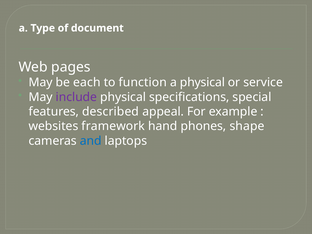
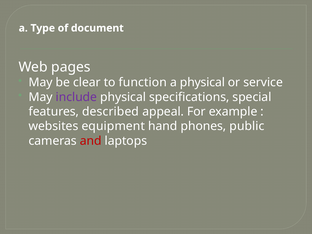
each: each -> clear
framework: framework -> equipment
shape: shape -> public
and colour: blue -> red
